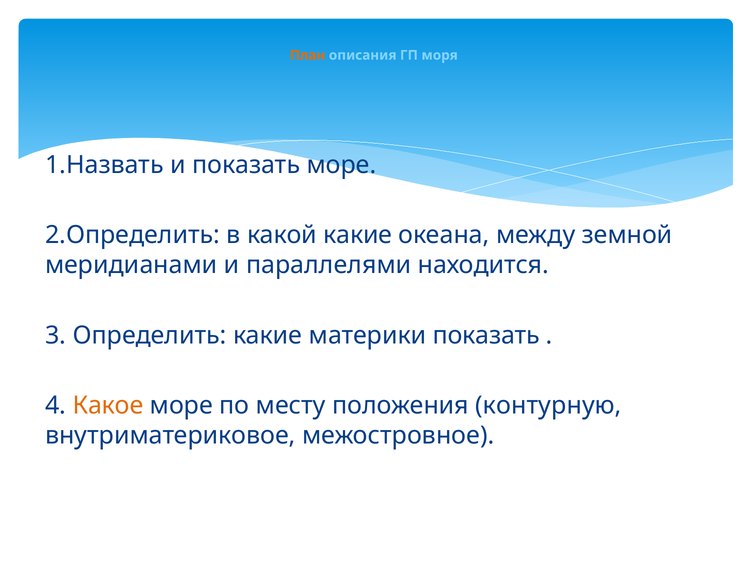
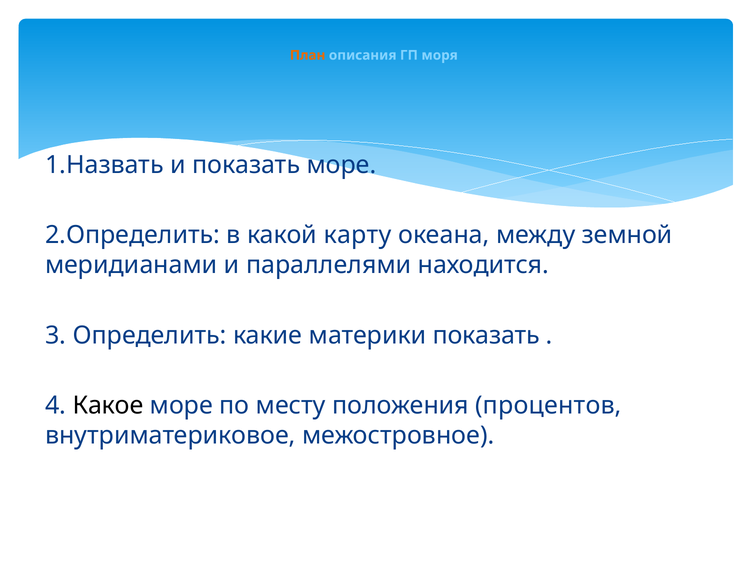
какой какие: какие -> карту
Какое colour: orange -> black
контурную: контурную -> процентов
